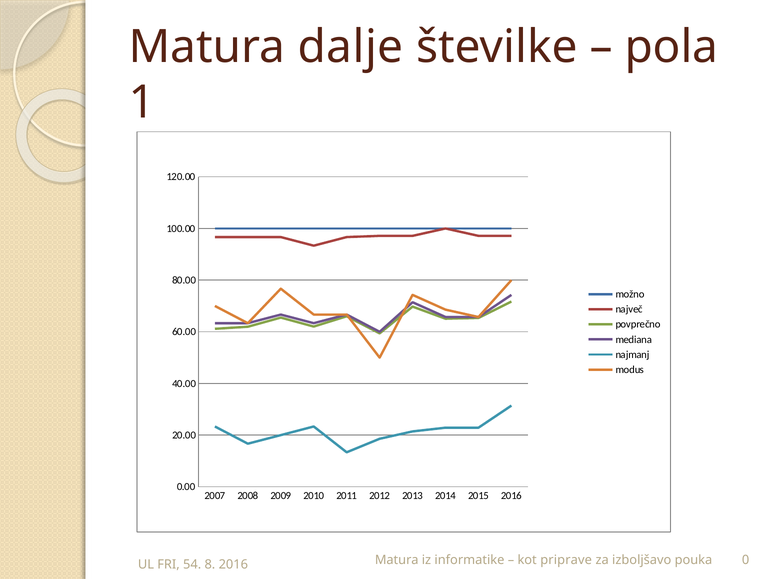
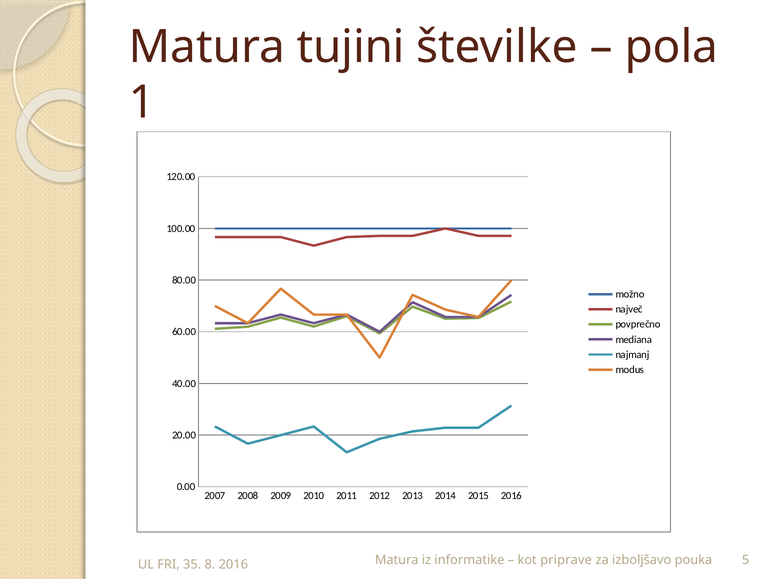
dalje: dalje -> tujini
0: 0 -> 5
54: 54 -> 35
